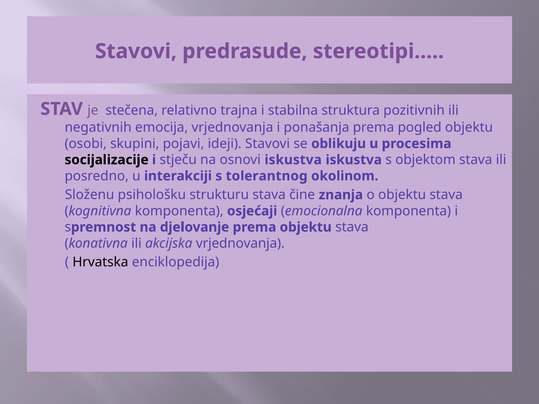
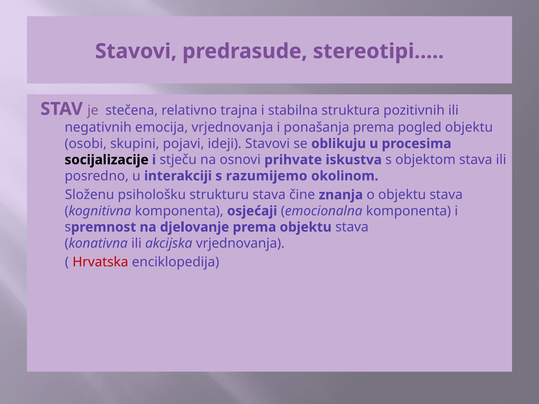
osnovi iskustva: iskustva -> prihvate
tolerantnog: tolerantnog -> razumijemo
Hrvatska colour: black -> red
